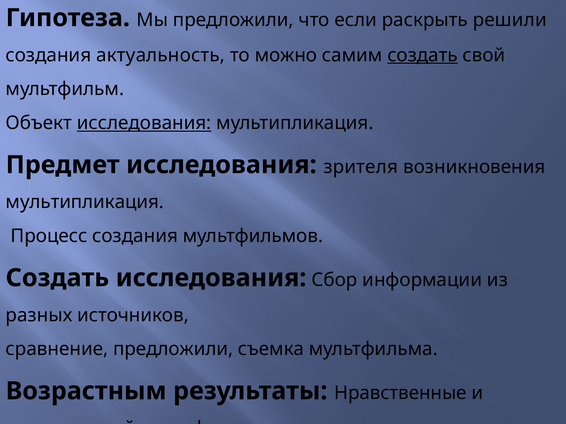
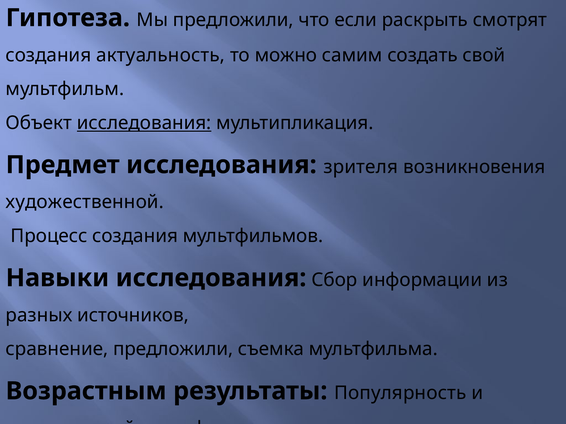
решили: решили -> смотрят
создать at (423, 55) underline: present -> none
мультипликация at (85, 202): мультипликация -> художественной
Создать at (57, 278): Создать -> Навыки
Нравственные: Нравственные -> Популярность
